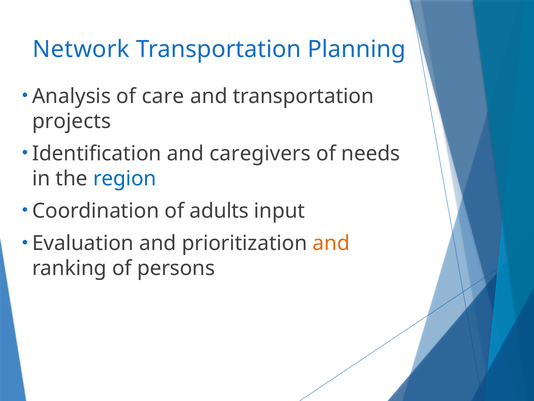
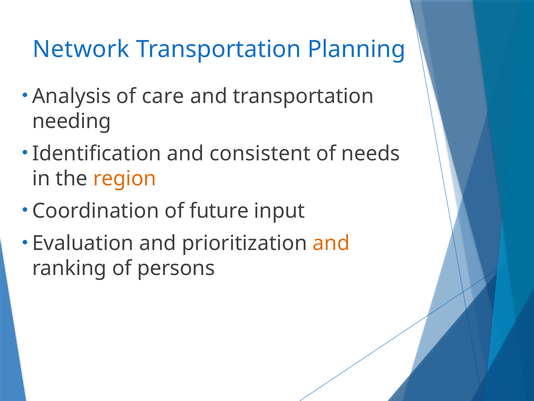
projects: projects -> needing
caregivers: caregivers -> consistent
region colour: blue -> orange
adults: adults -> future
